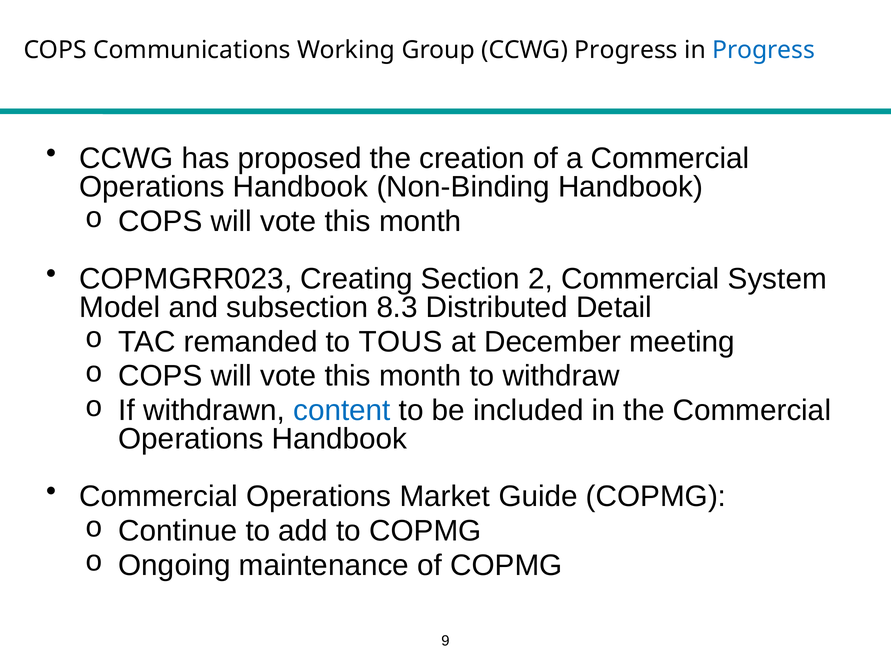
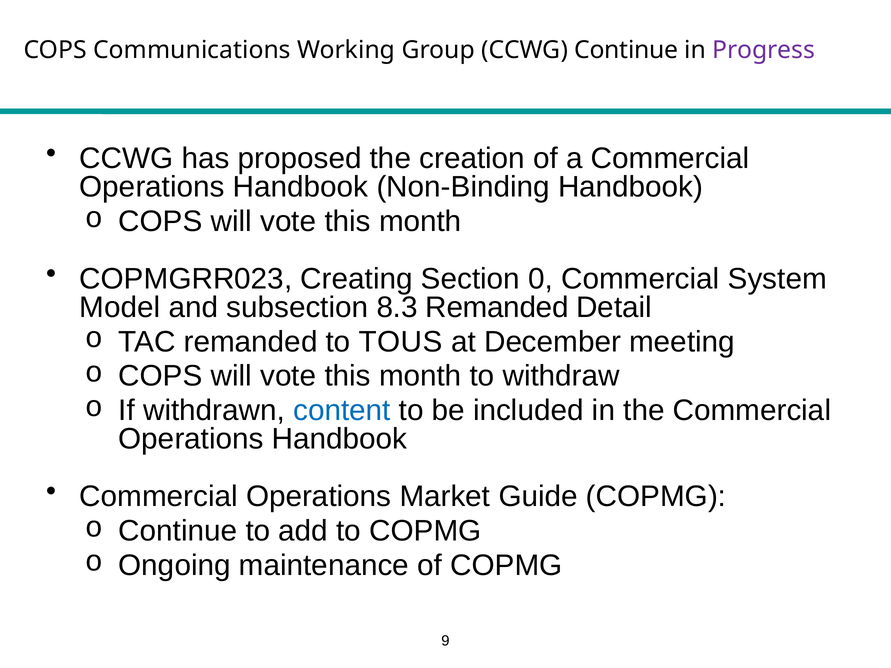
CCWG Progress: Progress -> Continue
Progress at (764, 50) colour: blue -> purple
2: 2 -> 0
8.3 Distributed: Distributed -> Remanded
